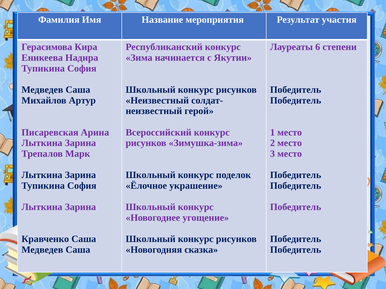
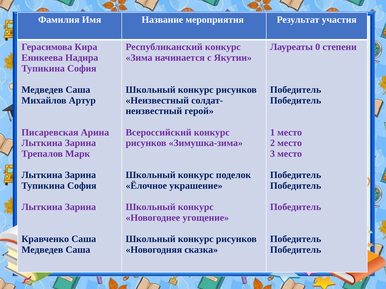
6: 6 -> 0
